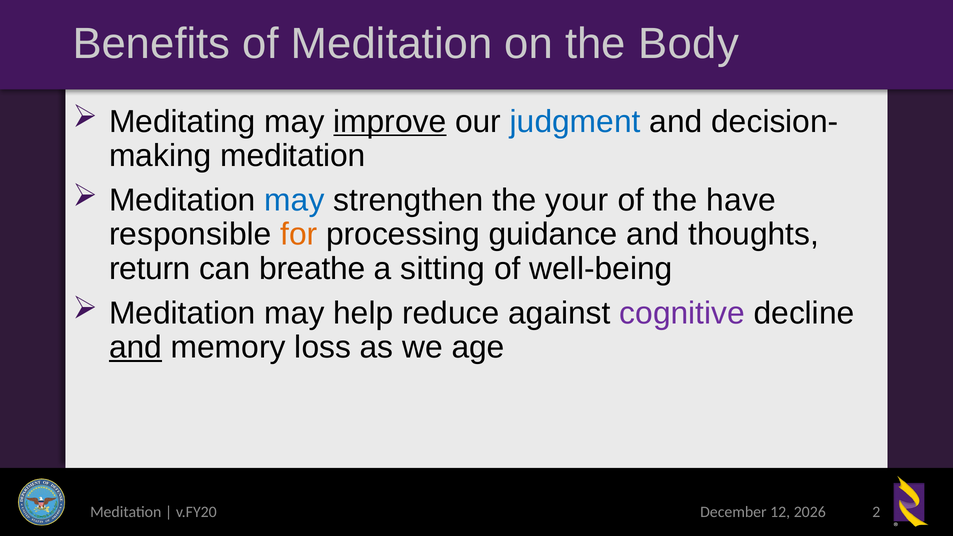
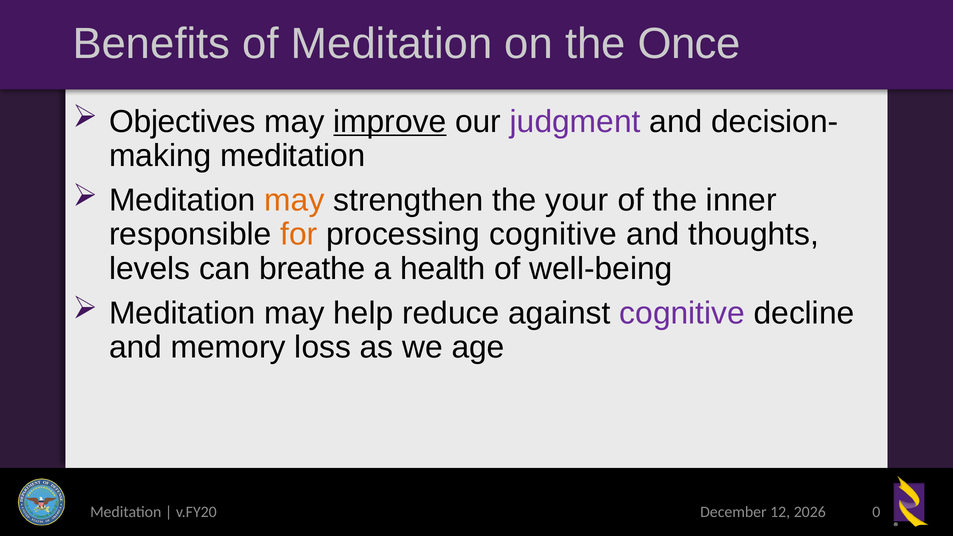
Body: Body -> Once
Meditating: Meditating -> Objectives
judgment colour: blue -> purple
may at (294, 200) colour: blue -> orange
have: have -> inner
processing guidance: guidance -> cognitive
return: return -> levels
sitting: sitting -> health
and at (135, 347) underline: present -> none
2: 2 -> 0
